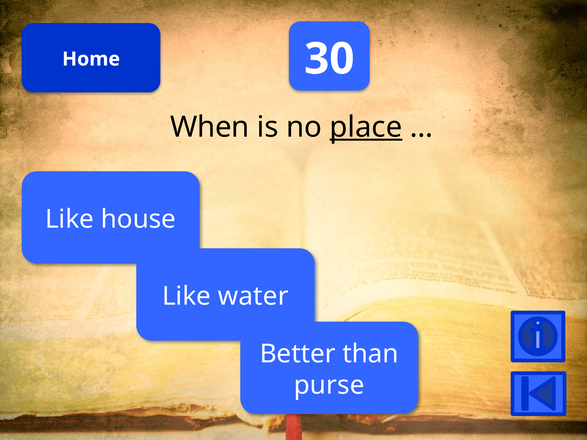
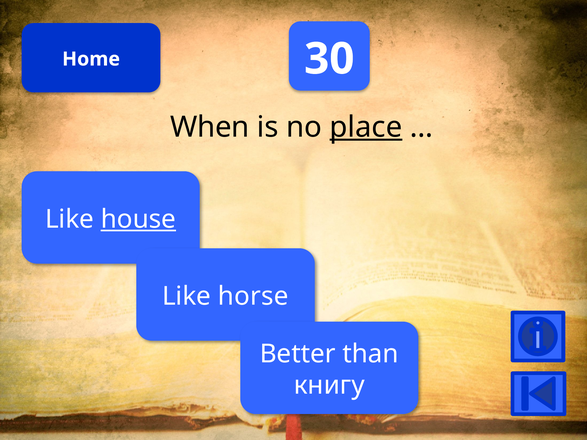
house underline: none -> present
water: water -> horse
purse: purse -> книгу
